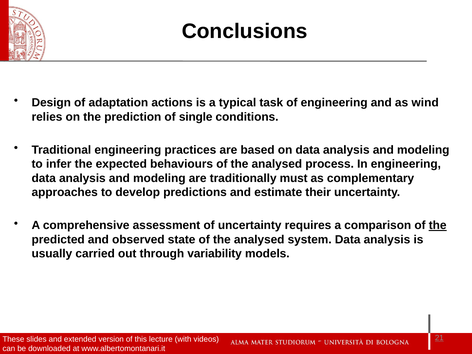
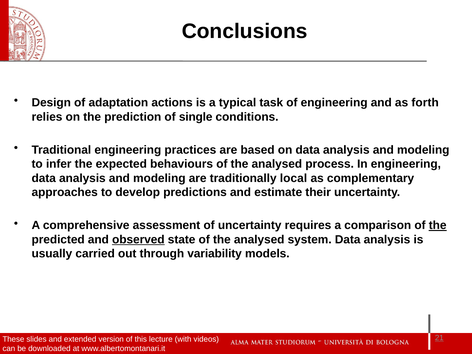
wind: wind -> forth
must: must -> local
observed underline: none -> present
